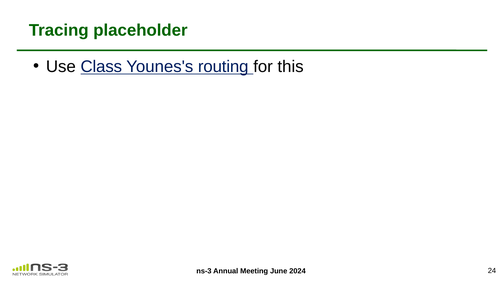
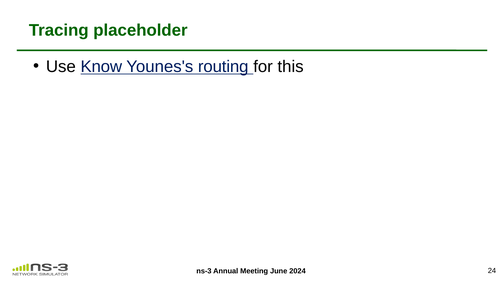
Class: Class -> Know
